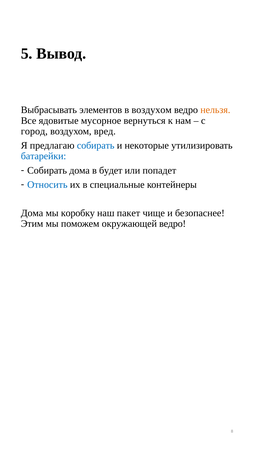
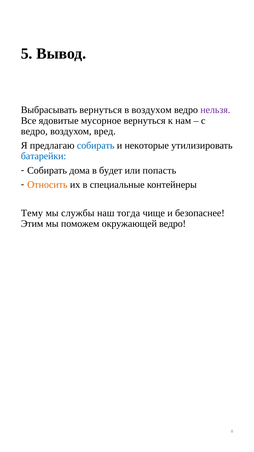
Выбрасывать элементов: элементов -> вернуться
нельзя colour: orange -> purple
город at (34, 131): город -> ведро
попадет: попадет -> попасть
Относить colour: blue -> orange
Дома at (32, 213): Дома -> Тему
коробку: коробку -> службы
пакет: пакет -> тогда
